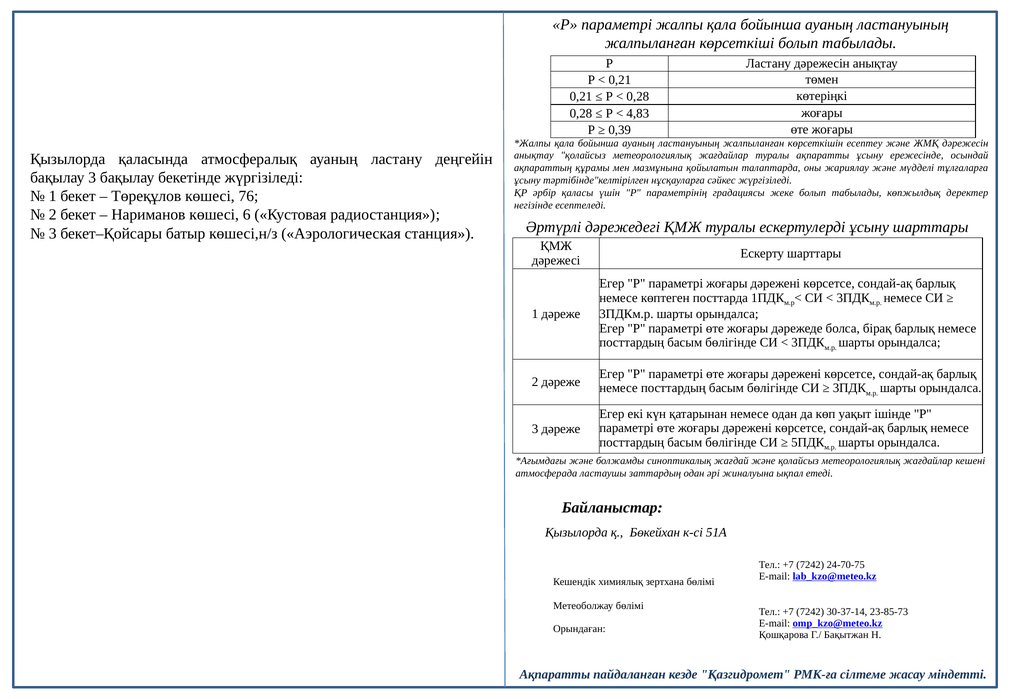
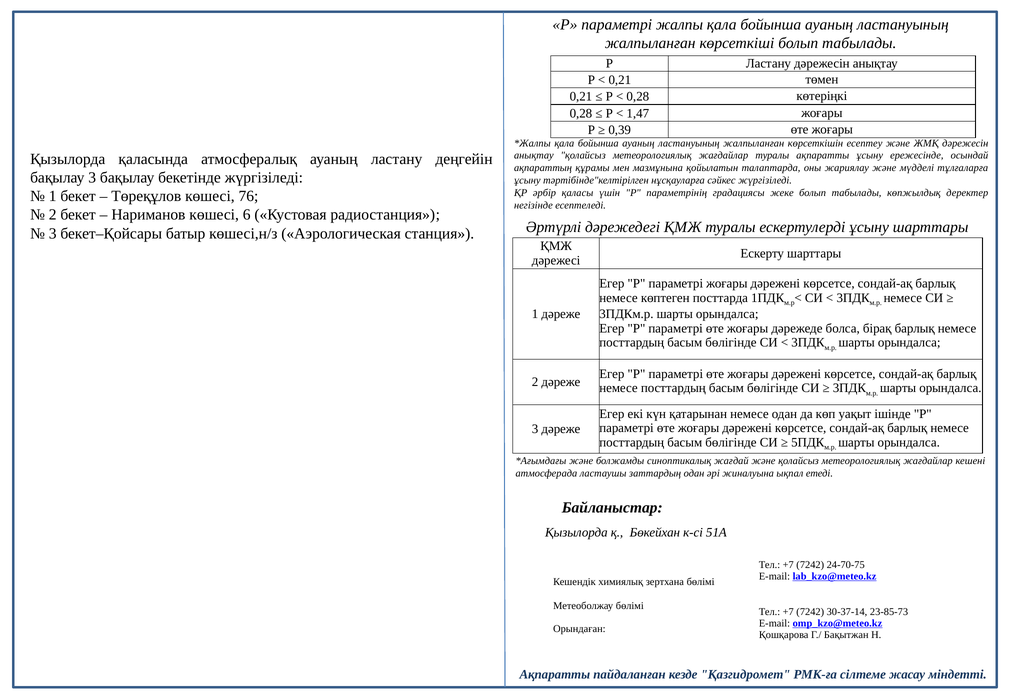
4,83: 4,83 -> 1,47
